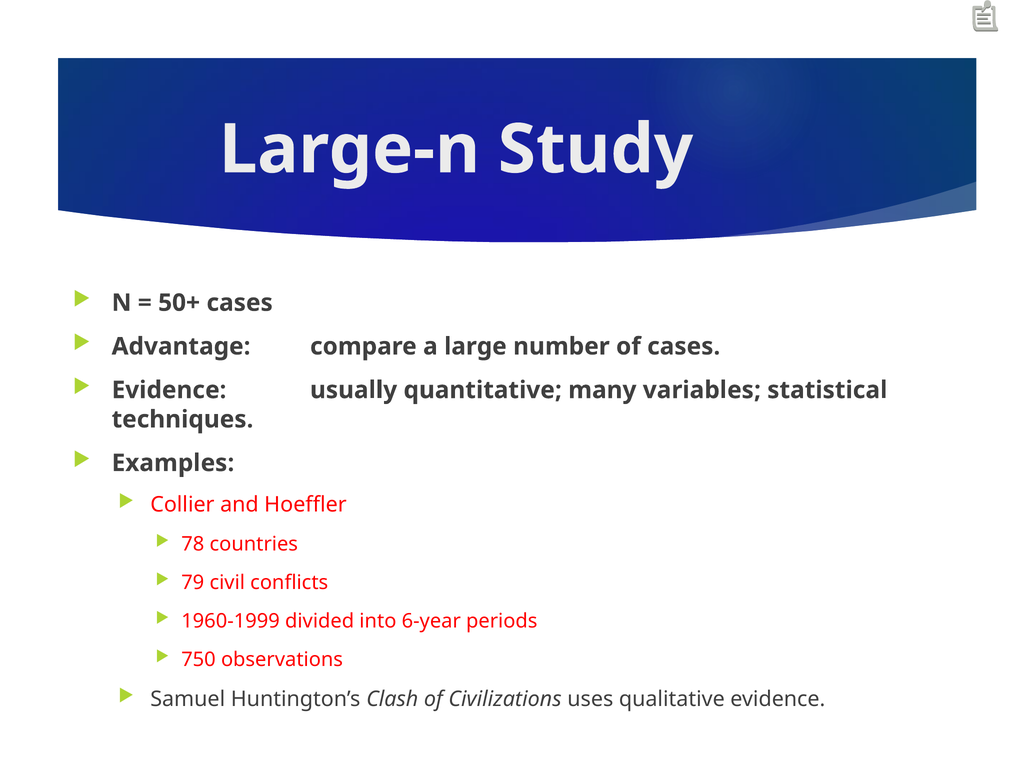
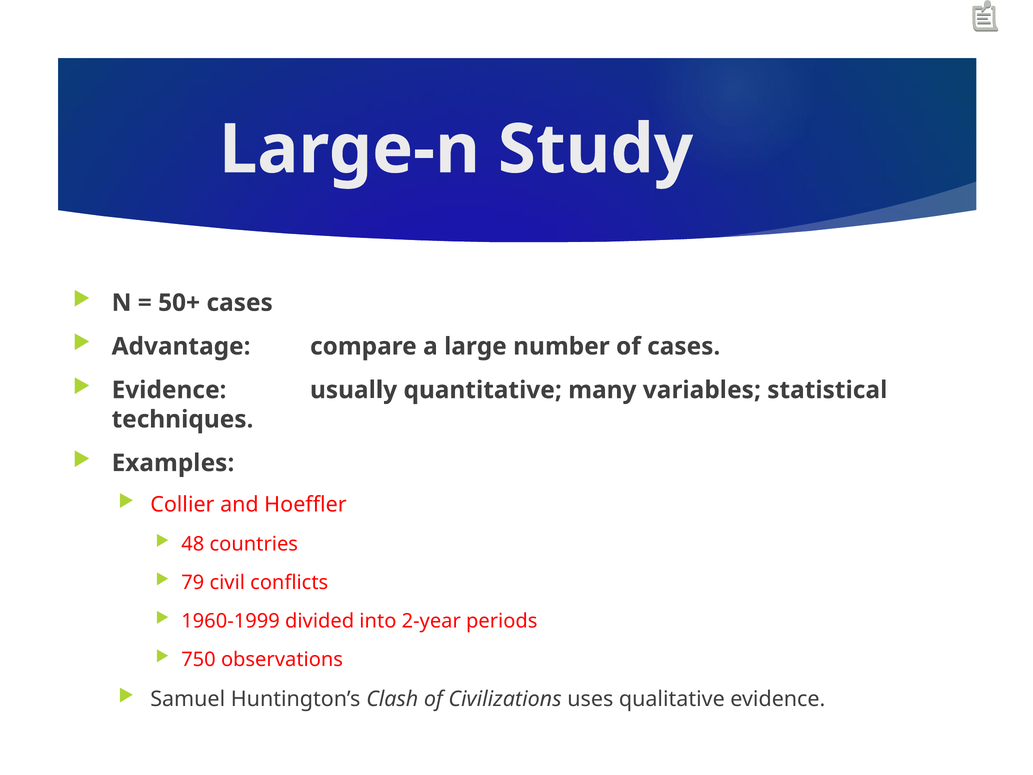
78: 78 -> 48
6-year: 6-year -> 2-year
